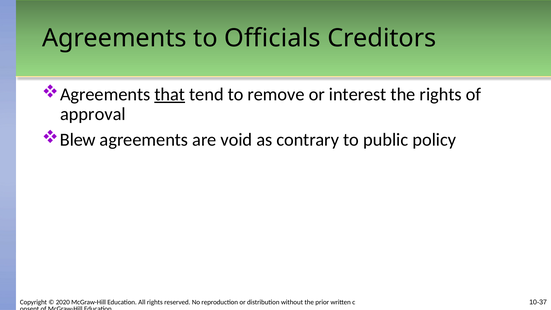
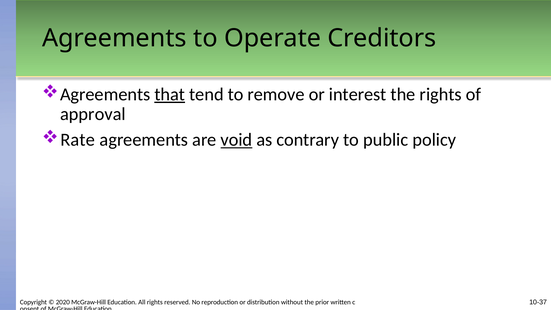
Officials: Officials -> Operate
Blew: Blew -> Rate
void underline: none -> present
